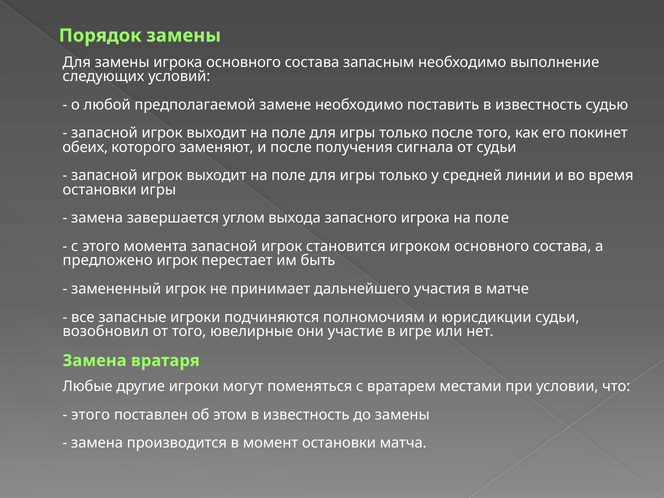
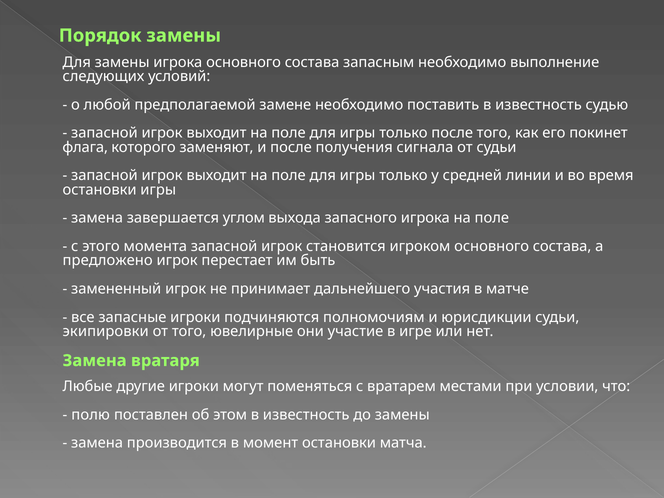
обеих: обеих -> флага
возобновил: возобновил -> экипировки
этого at (91, 415): этого -> полю
